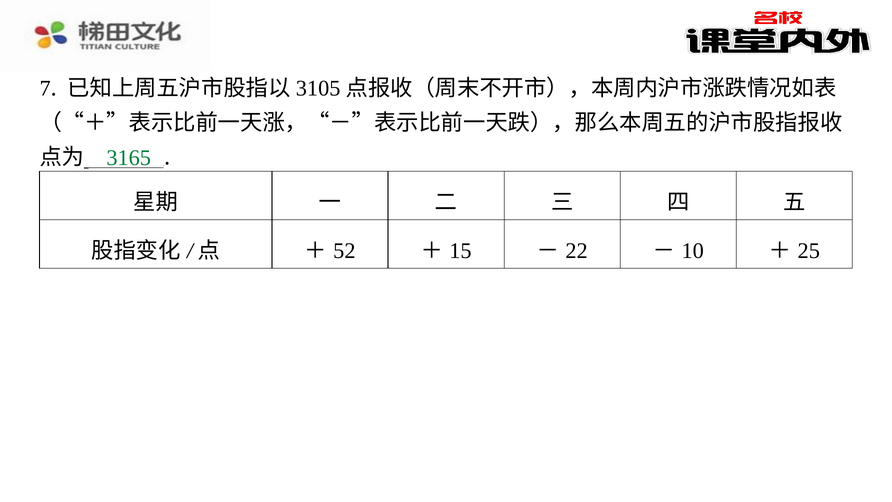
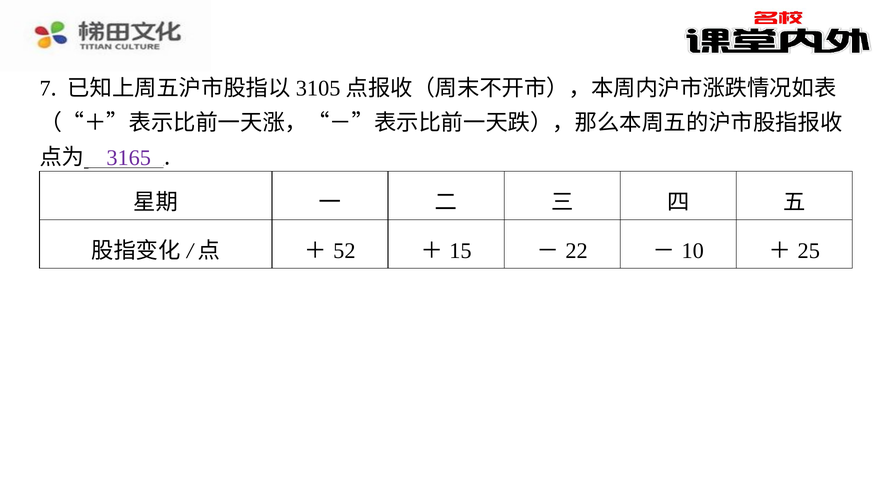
3165 colour: green -> purple
